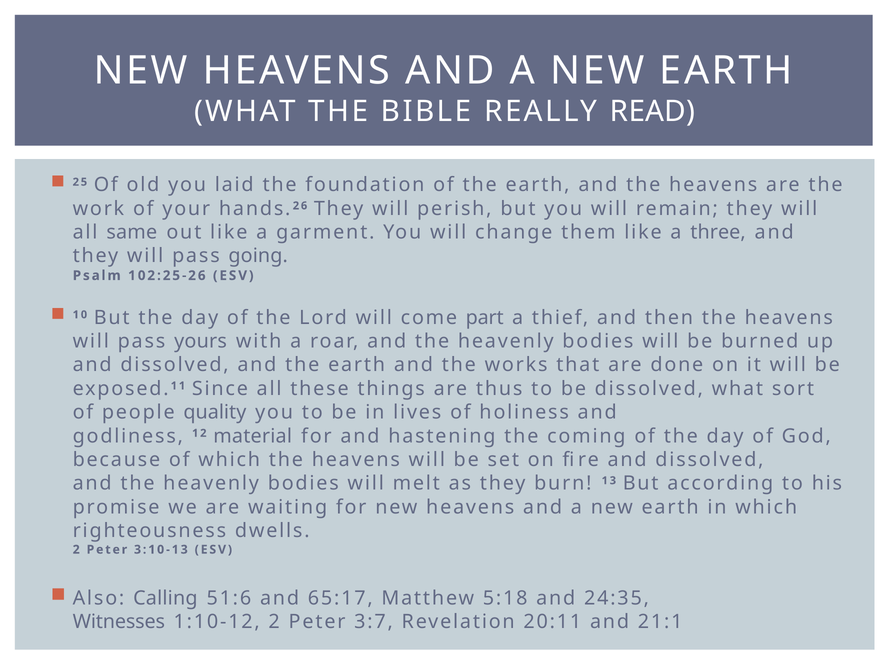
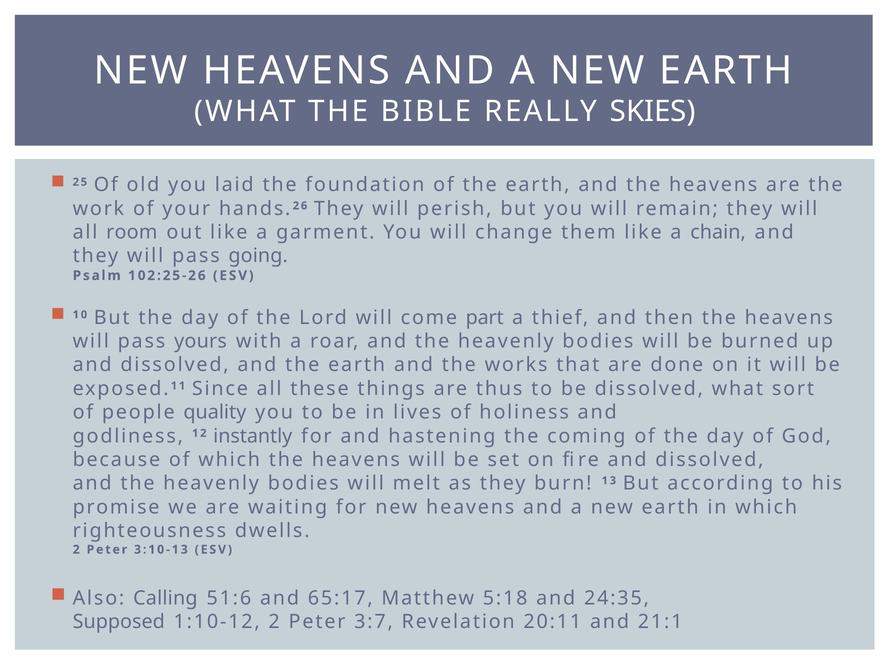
READ: READ -> SKIES
same: same -> room
three: three -> chain
material: material -> instantly
Witnesses: Witnesses -> Supposed
